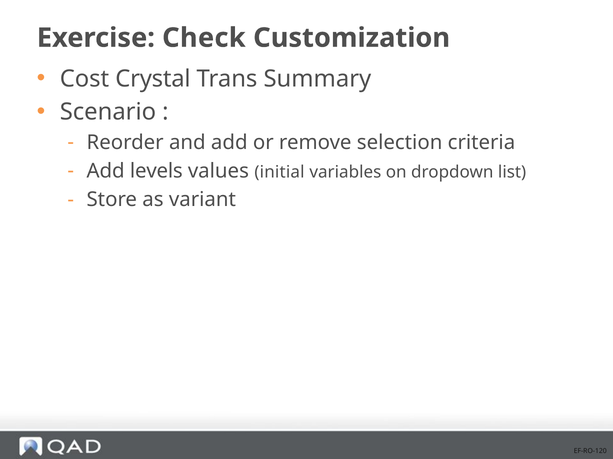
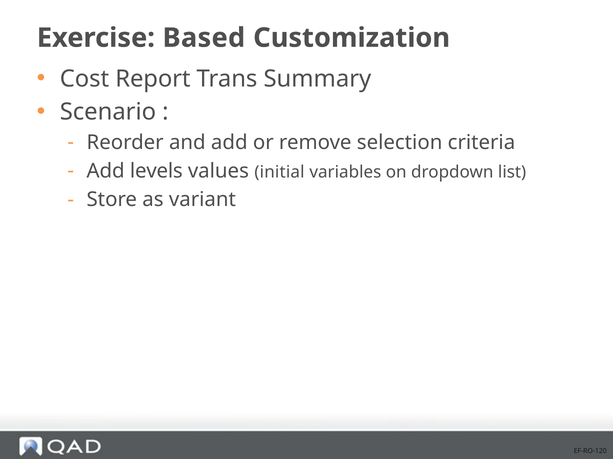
Check: Check -> Based
Crystal: Crystal -> Report
